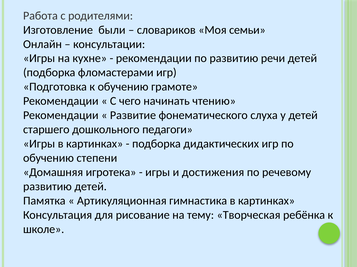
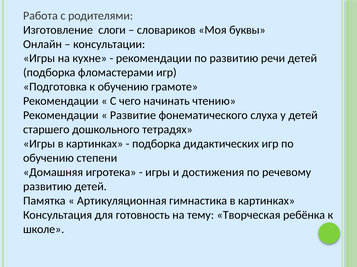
были: были -> слоги
семьи: семьи -> буквы
педагоги: педагоги -> тетрадях
рисование: рисование -> готовность
